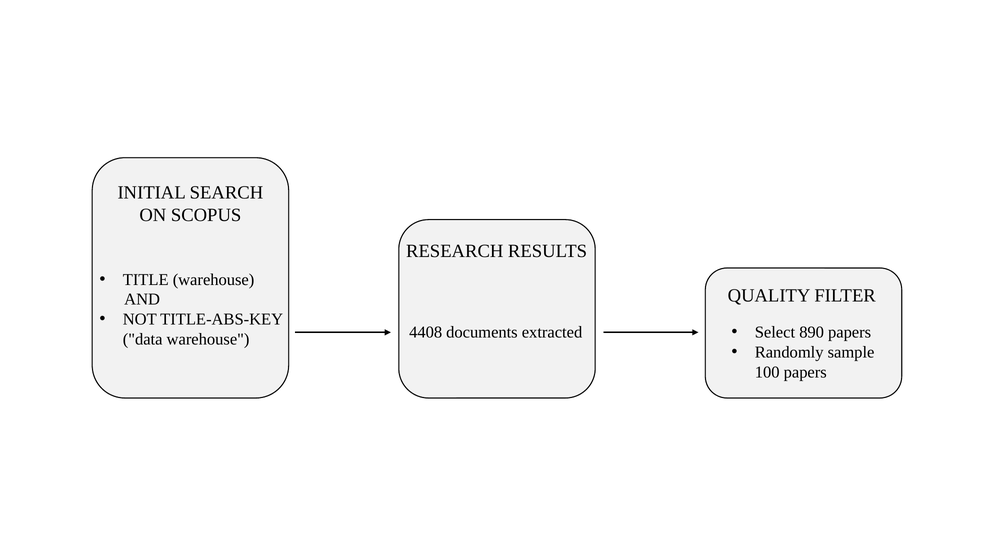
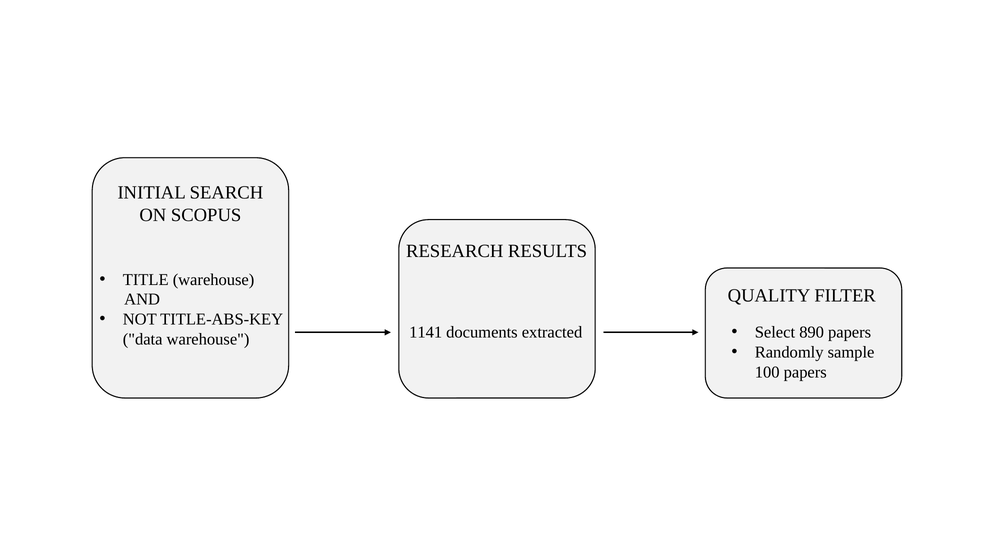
4408: 4408 -> 1141
